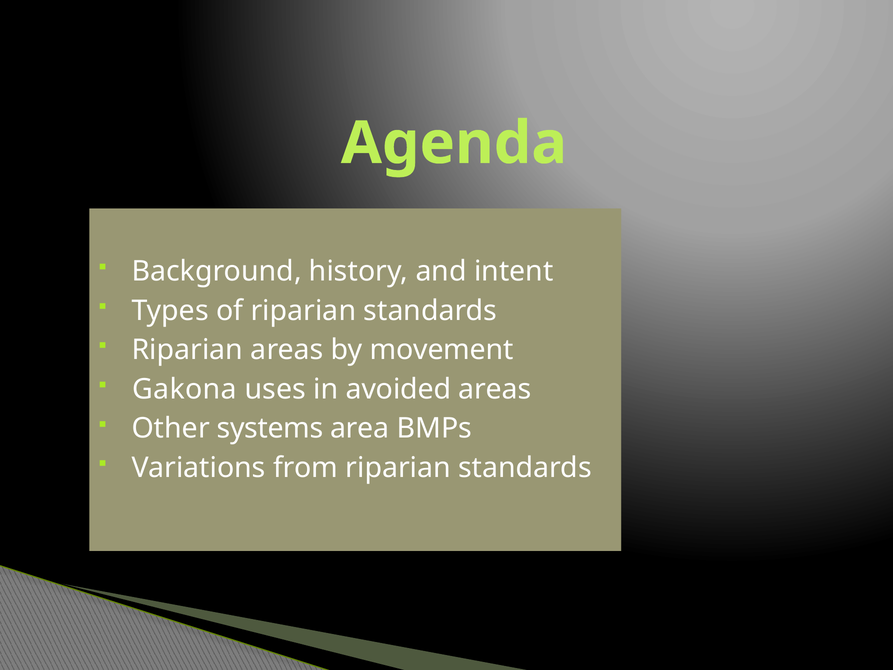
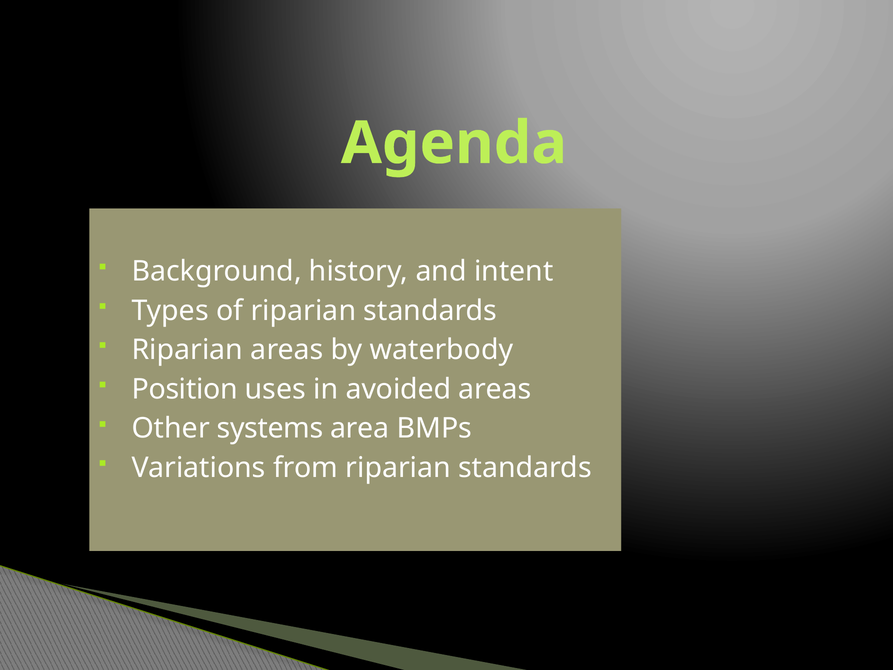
movement: movement -> waterbody
Gakona: Gakona -> Position
